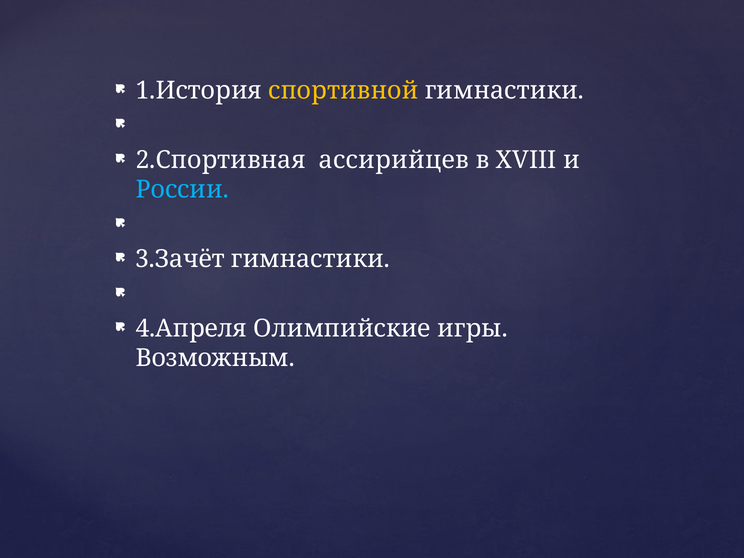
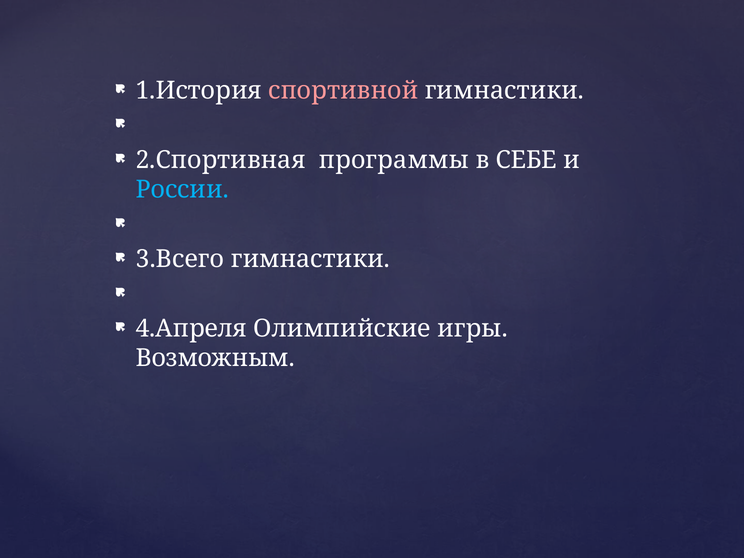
спортивной colour: yellow -> pink
ассирийцев: ассирийцев -> программы
XVIII: XVIII -> СЕБЕ
3.Зачёт: 3.Зачёт -> 3.Всего
